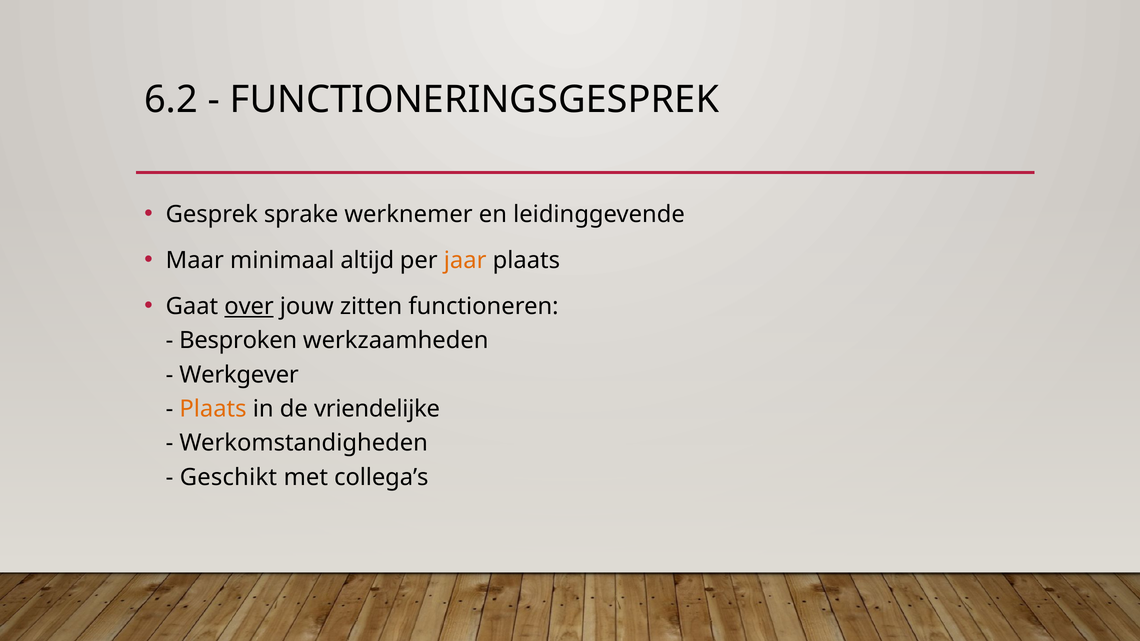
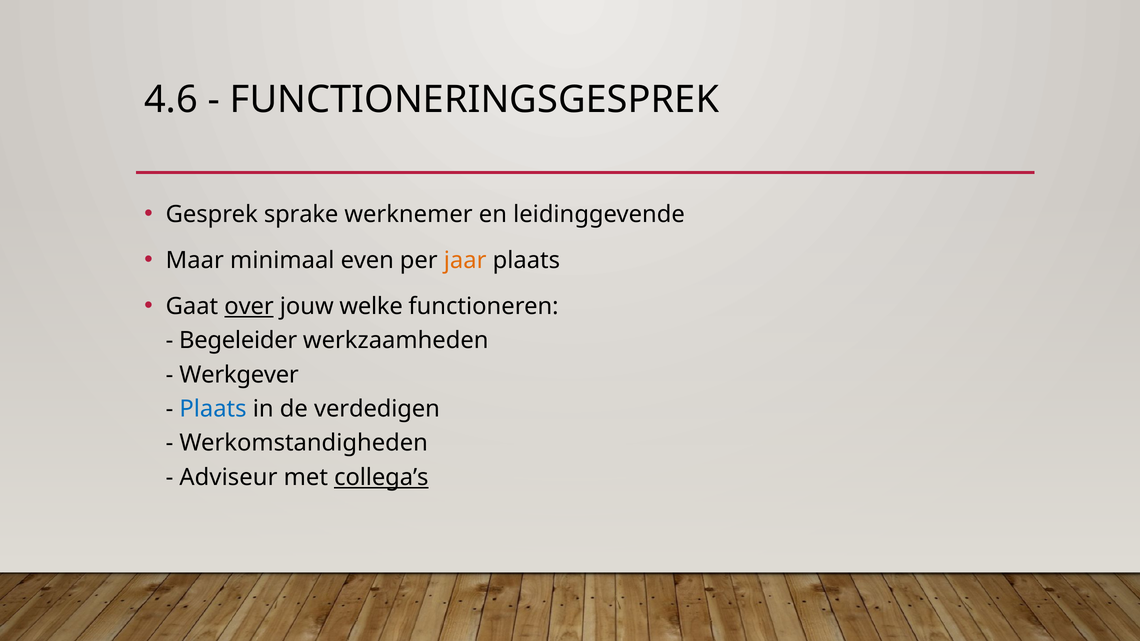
6.2: 6.2 -> 4.6
altijd: altijd -> even
zitten: zitten -> welke
Besproken: Besproken -> Begeleider
Plaats at (213, 409) colour: orange -> blue
vriendelijke: vriendelijke -> verdedigen
Geschikt: Geschikt -> Adviseur
collega’s underline: none -> present
